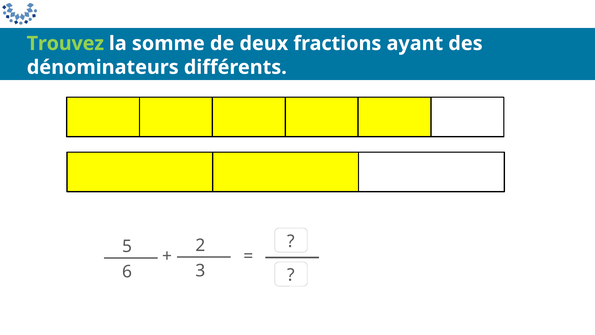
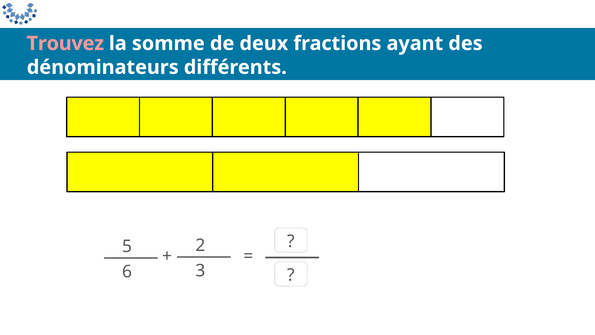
Trouvez colour: light green -> pink
